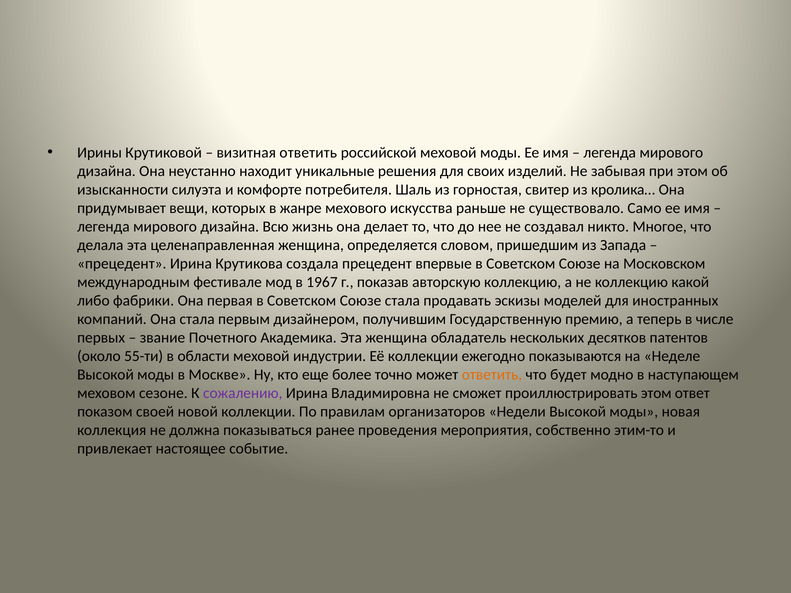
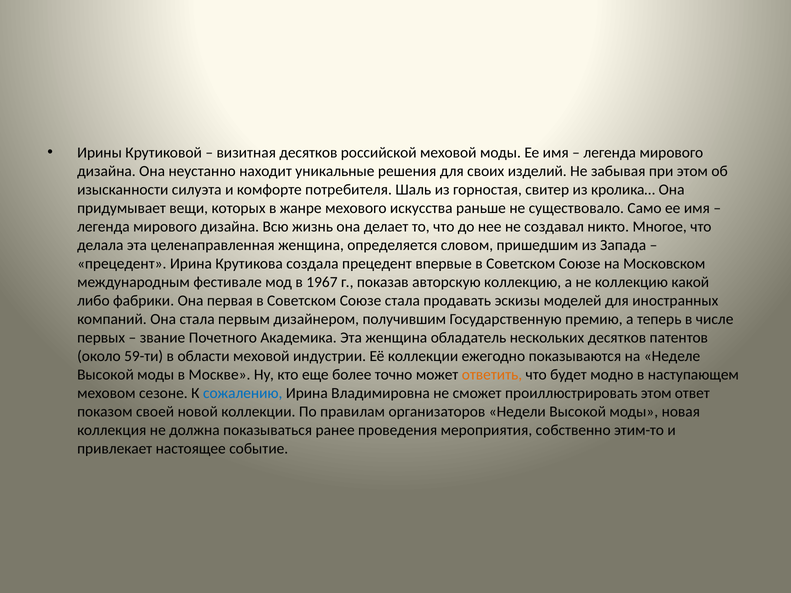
визитная ответить: ответить -> десятков
55-ти: 55-ти -> 59-ти
сожалению colour: purple -> blue
